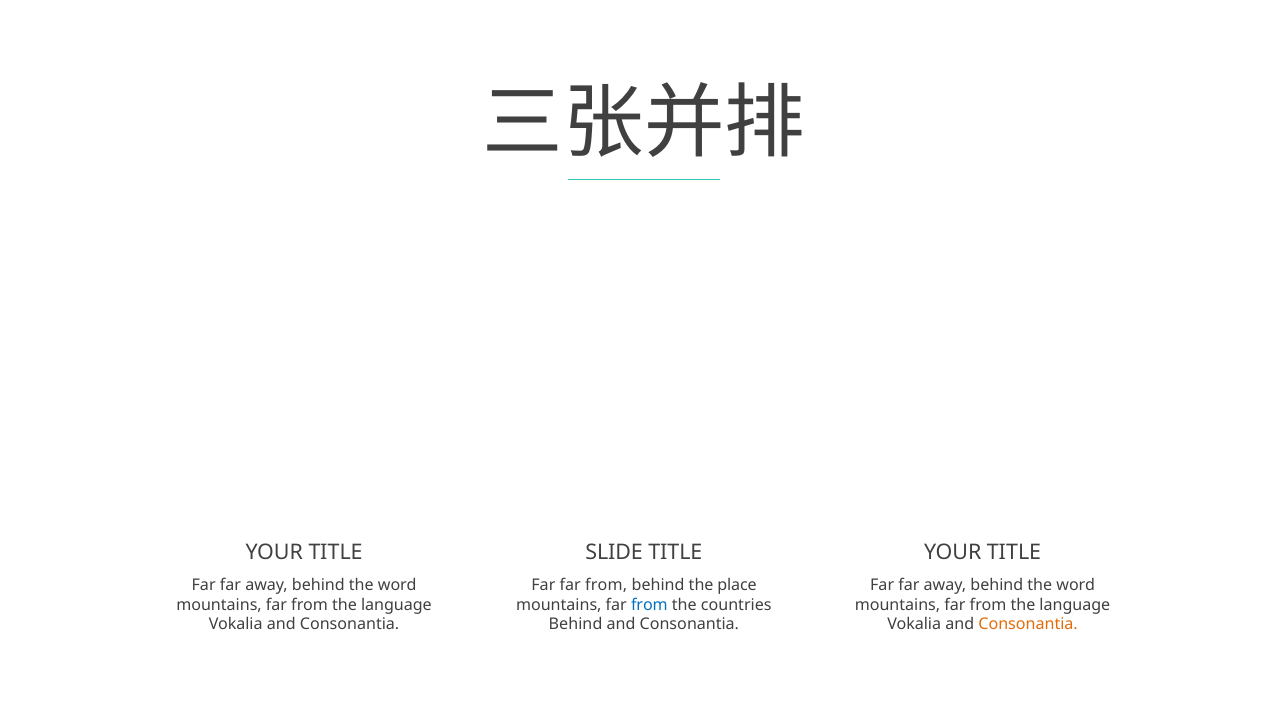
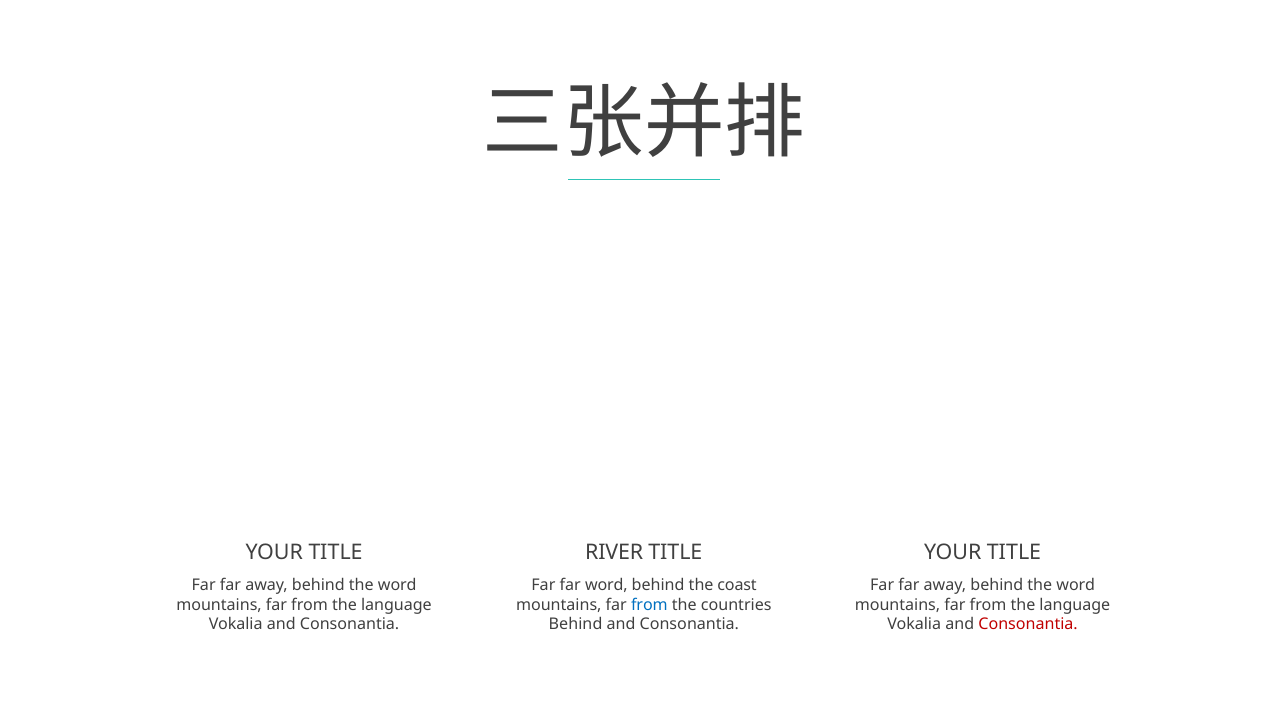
SLIDE: SLIDE -> RIVER
Far far from: from -> word
place: place -> coast
Consonantia at (1028, 624) colour: orange -> red
